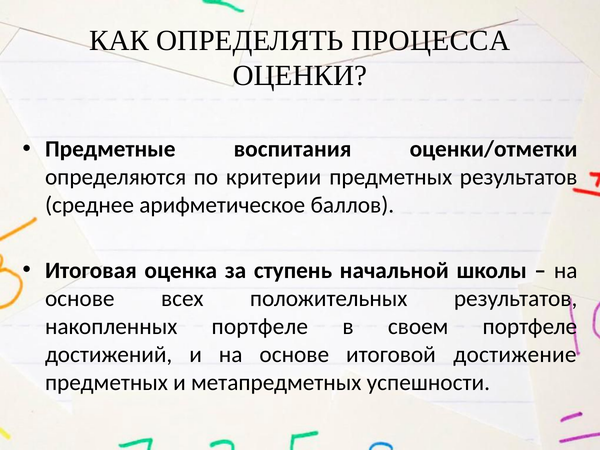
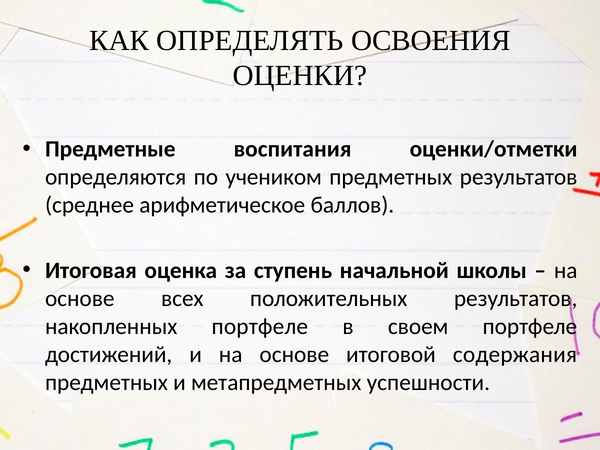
ПРОЦЕССА: ПРОЦЕССА -> ОСВОЕНИЯ
критерии: критерии -> учеником
достижение: достижение -> содержания
